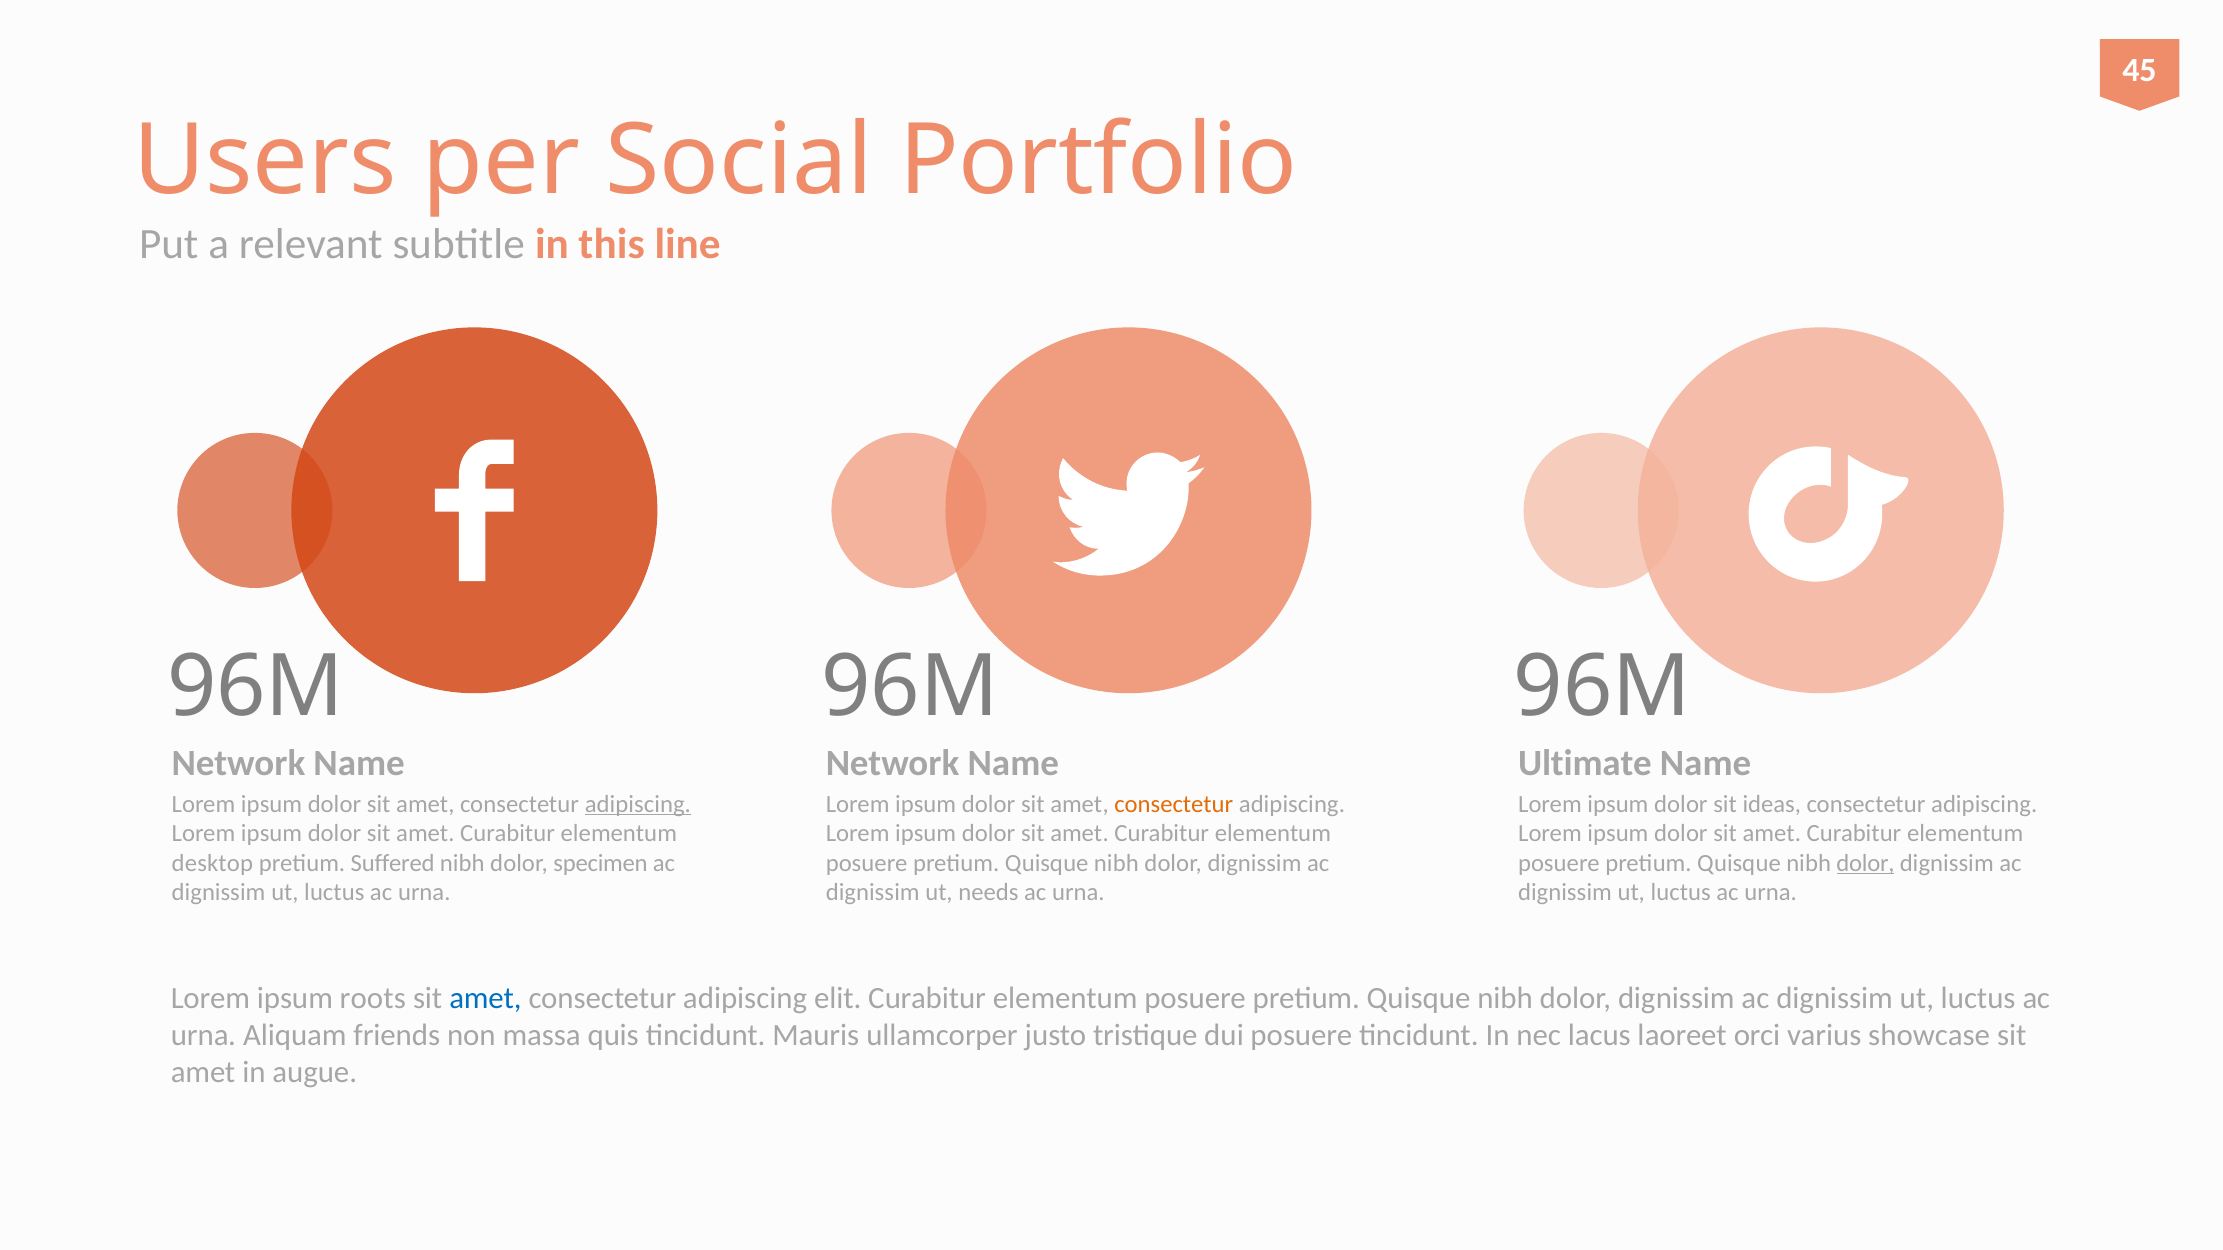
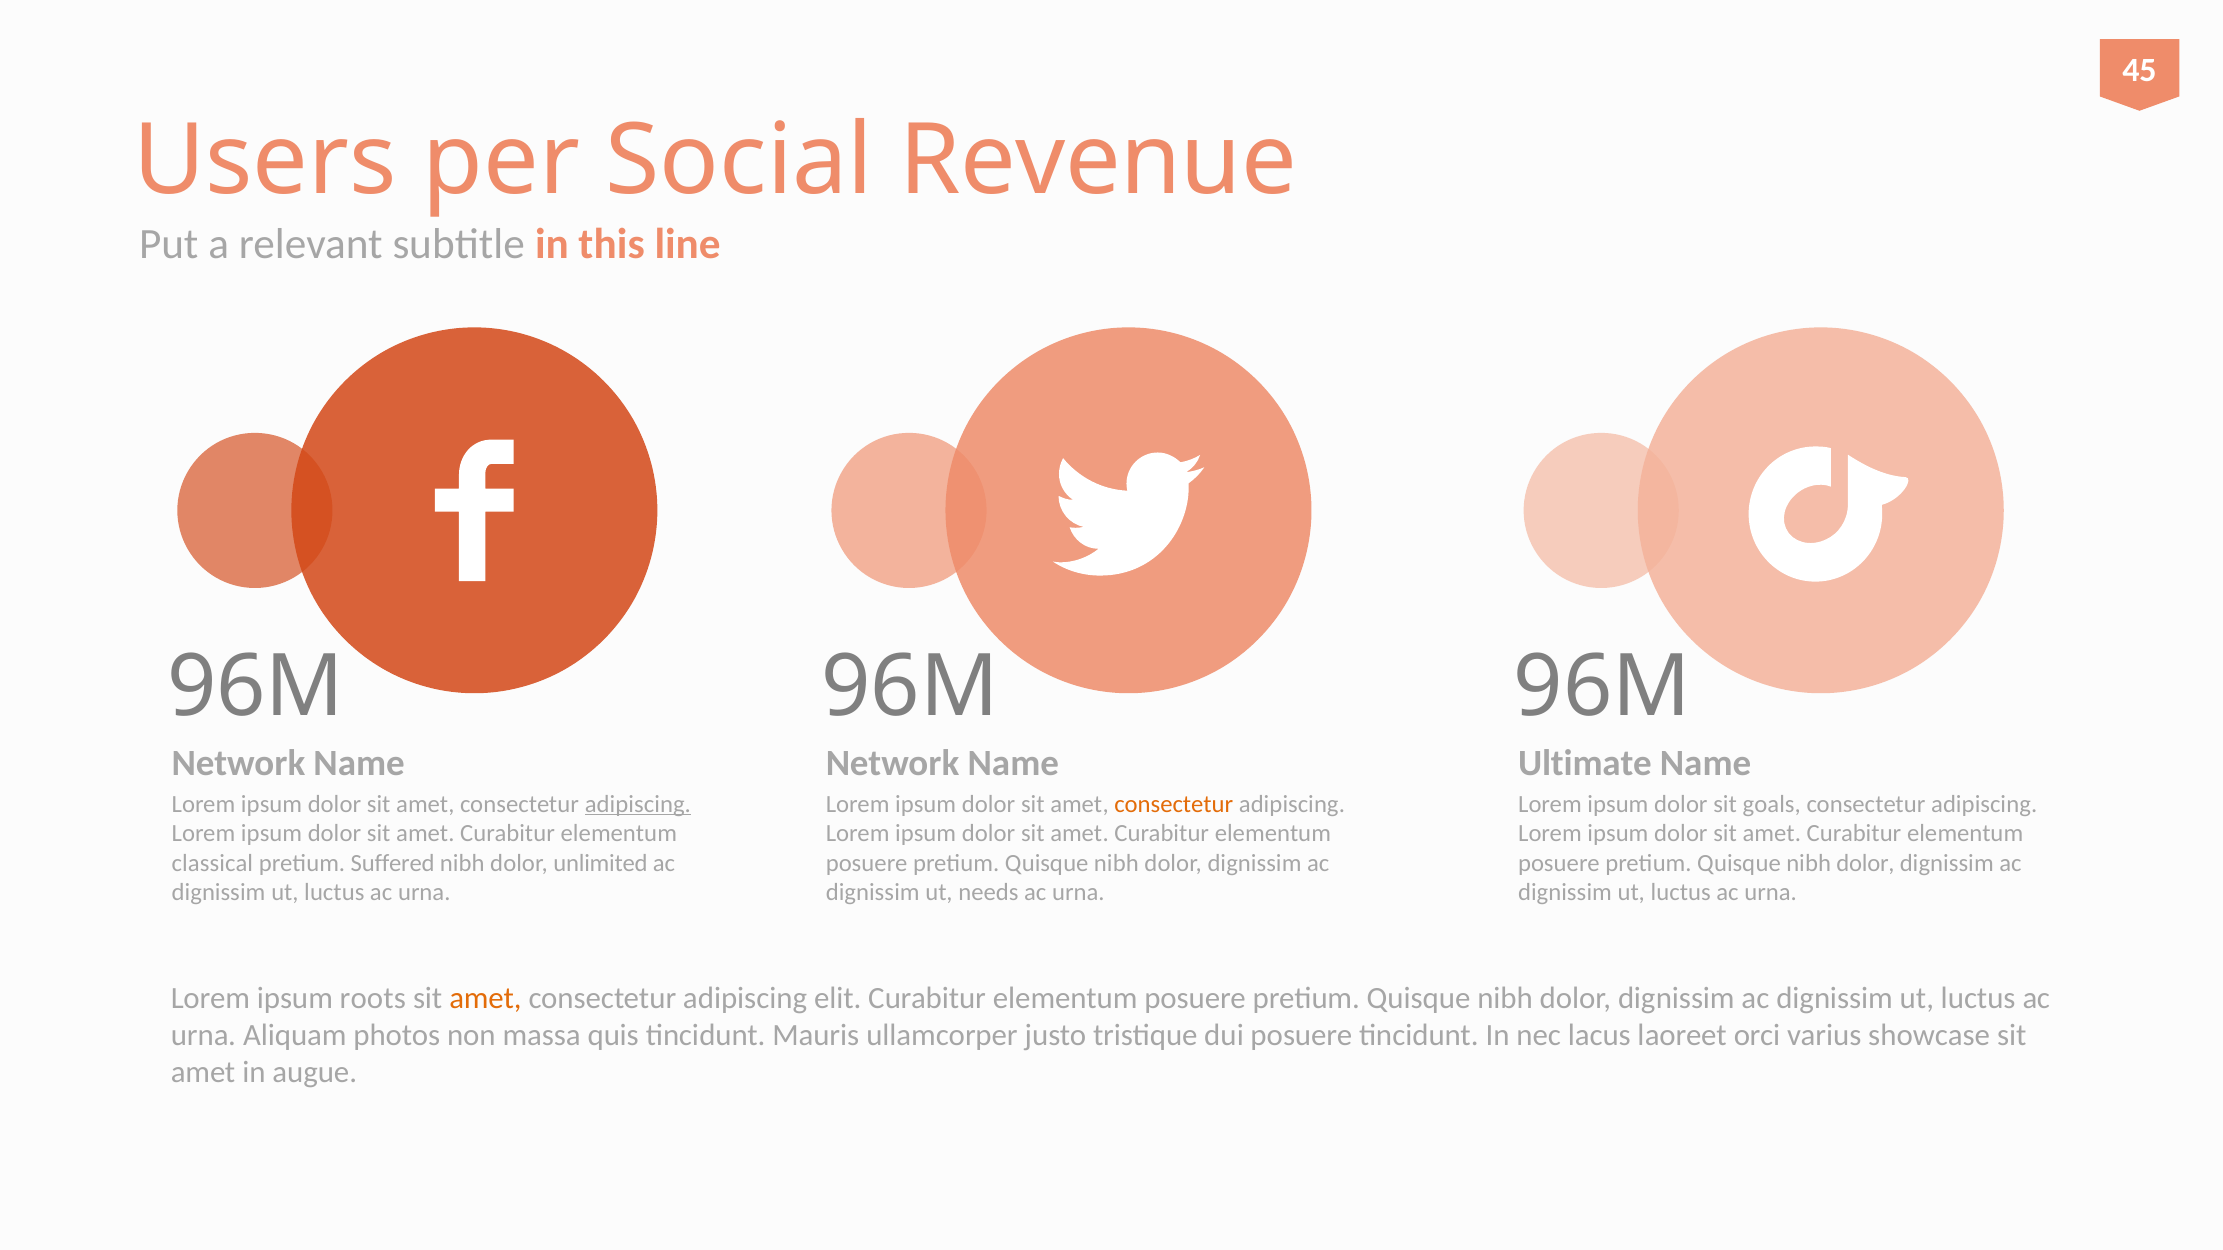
Portfolio: Portfolio -> Revenue
ideas: ideas -> goals
desktop: desktop -> classical
specimen: specimen -> unlimited
dolor at (1865, 863) underline: present -> none
amet at (485, 999) colour: blue -> orange
friends: friends -> photos
